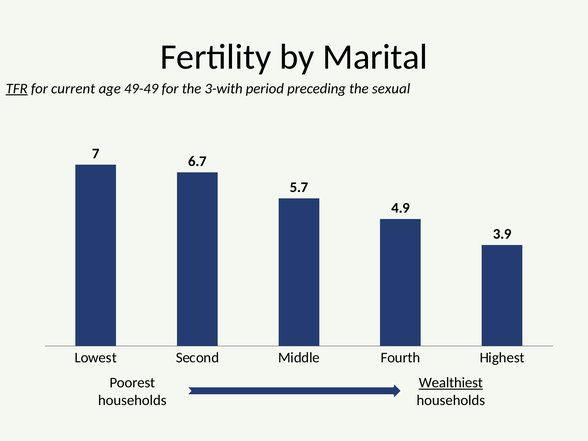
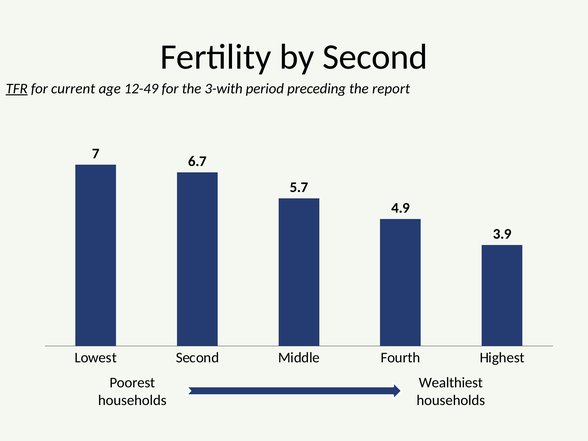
by Marital: Marital -> Second
49-49: 49-49 -> 12-49
sexual: sexual -> report
Wealthiest underline: present -> none
